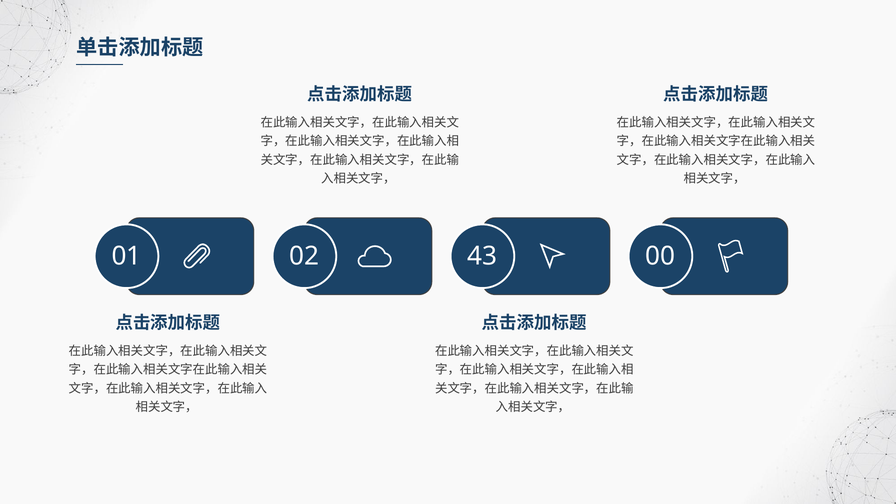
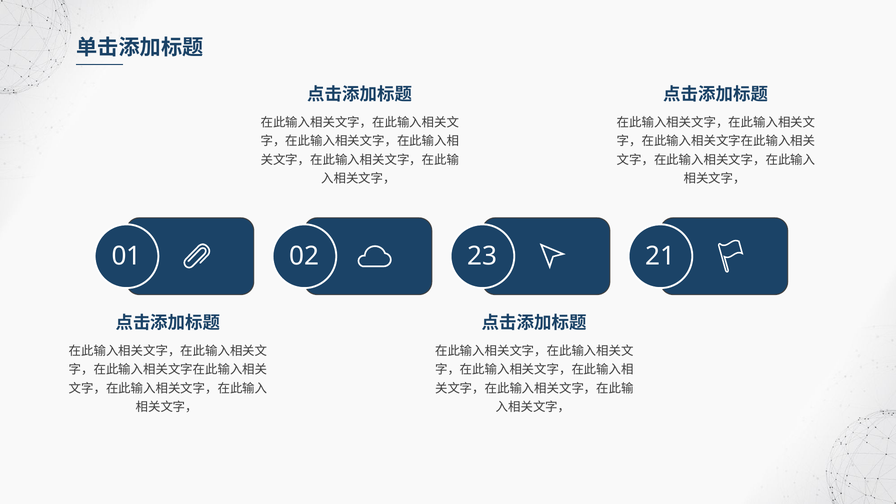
43: 43 -> 23
00: 00 -> 21
